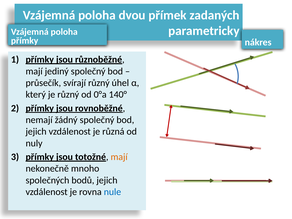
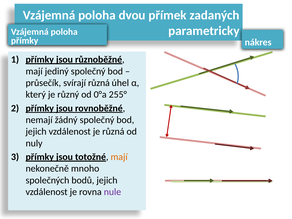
svírají různý: různý -> různá
140°: 140° -> 255°
nule colour: blue -> purple
